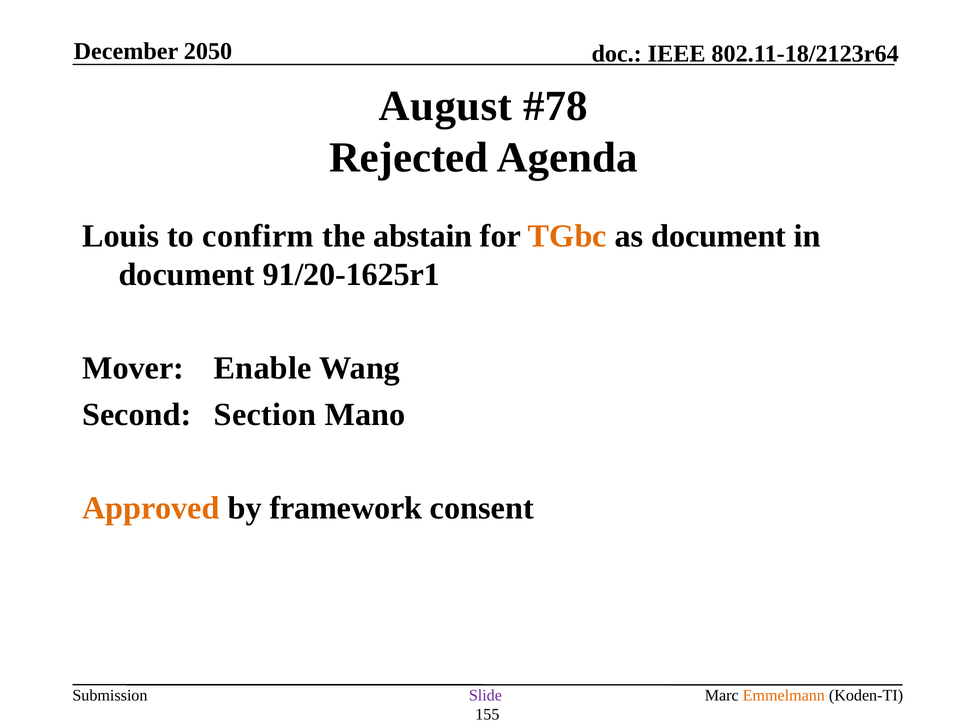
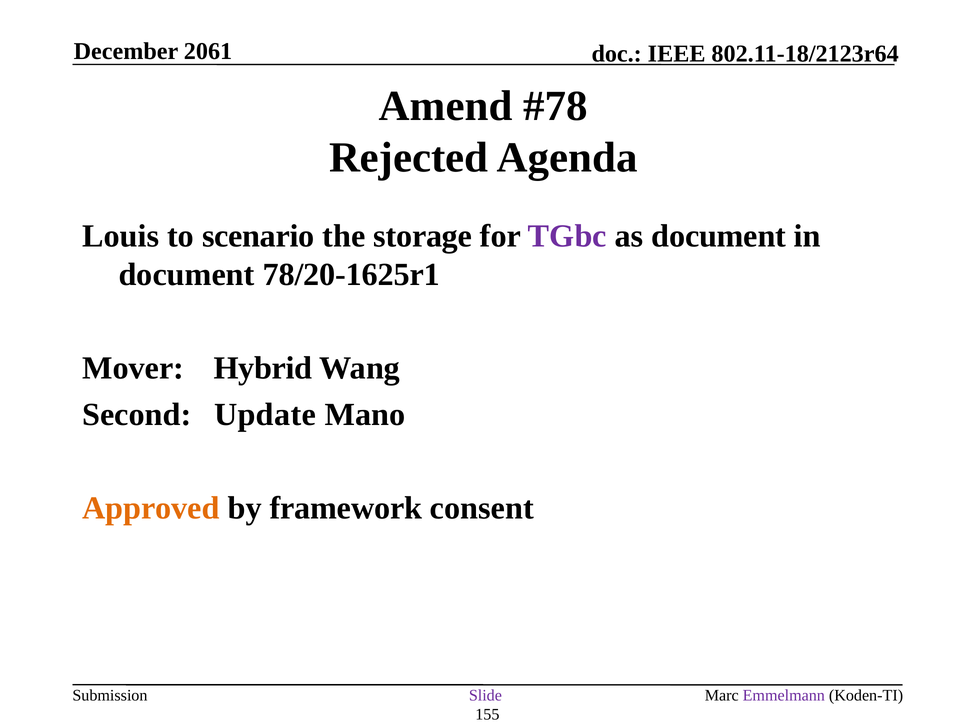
2050: 2050 -> 2061
August: August -> Amend
confirm: confirm -> scenario
abstain: abstain -> storage
TGbc colour: orange -> purple
91/20-1625r1: 91/20-1625r1 -> 78/20-1625r1
Enable: Enable -> Hybrid
Section: Section -> Update
Emmelmann colour: orange -> purple
